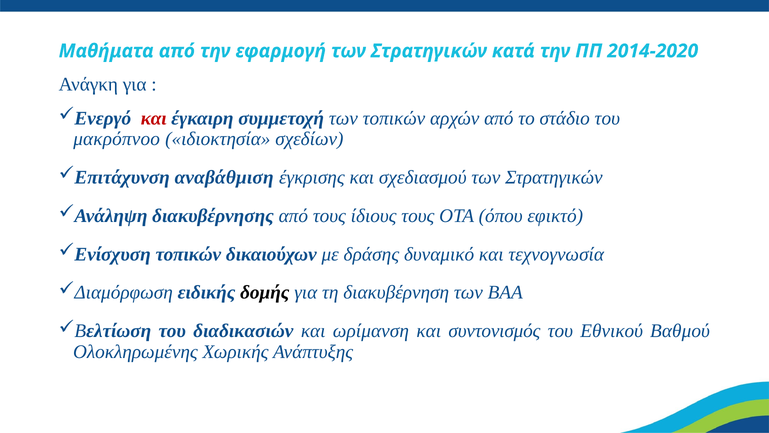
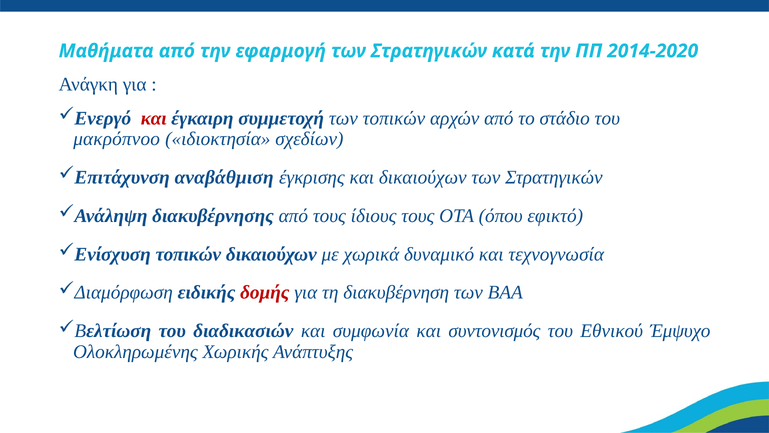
και σχεδιασμού: σχεδιασμού -> δικαιούχων
δράσης: δράσης -> χωρικά
δομής colour: black -> red
ωρίμανση: ωρίμανση -> συμφωνία
Βαθμού: Βαθμού -> Έμψυχο
